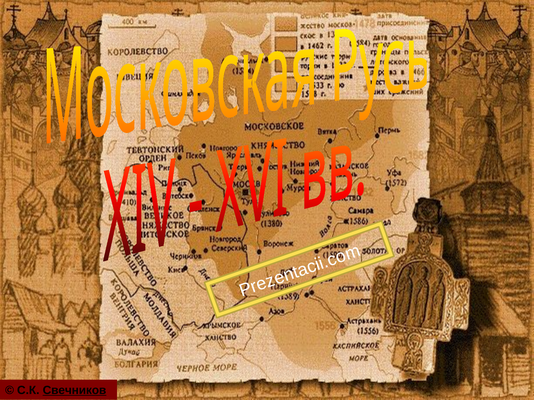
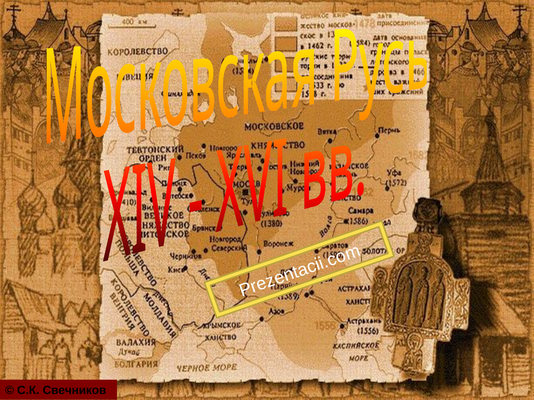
Свечников underline: present -> none
